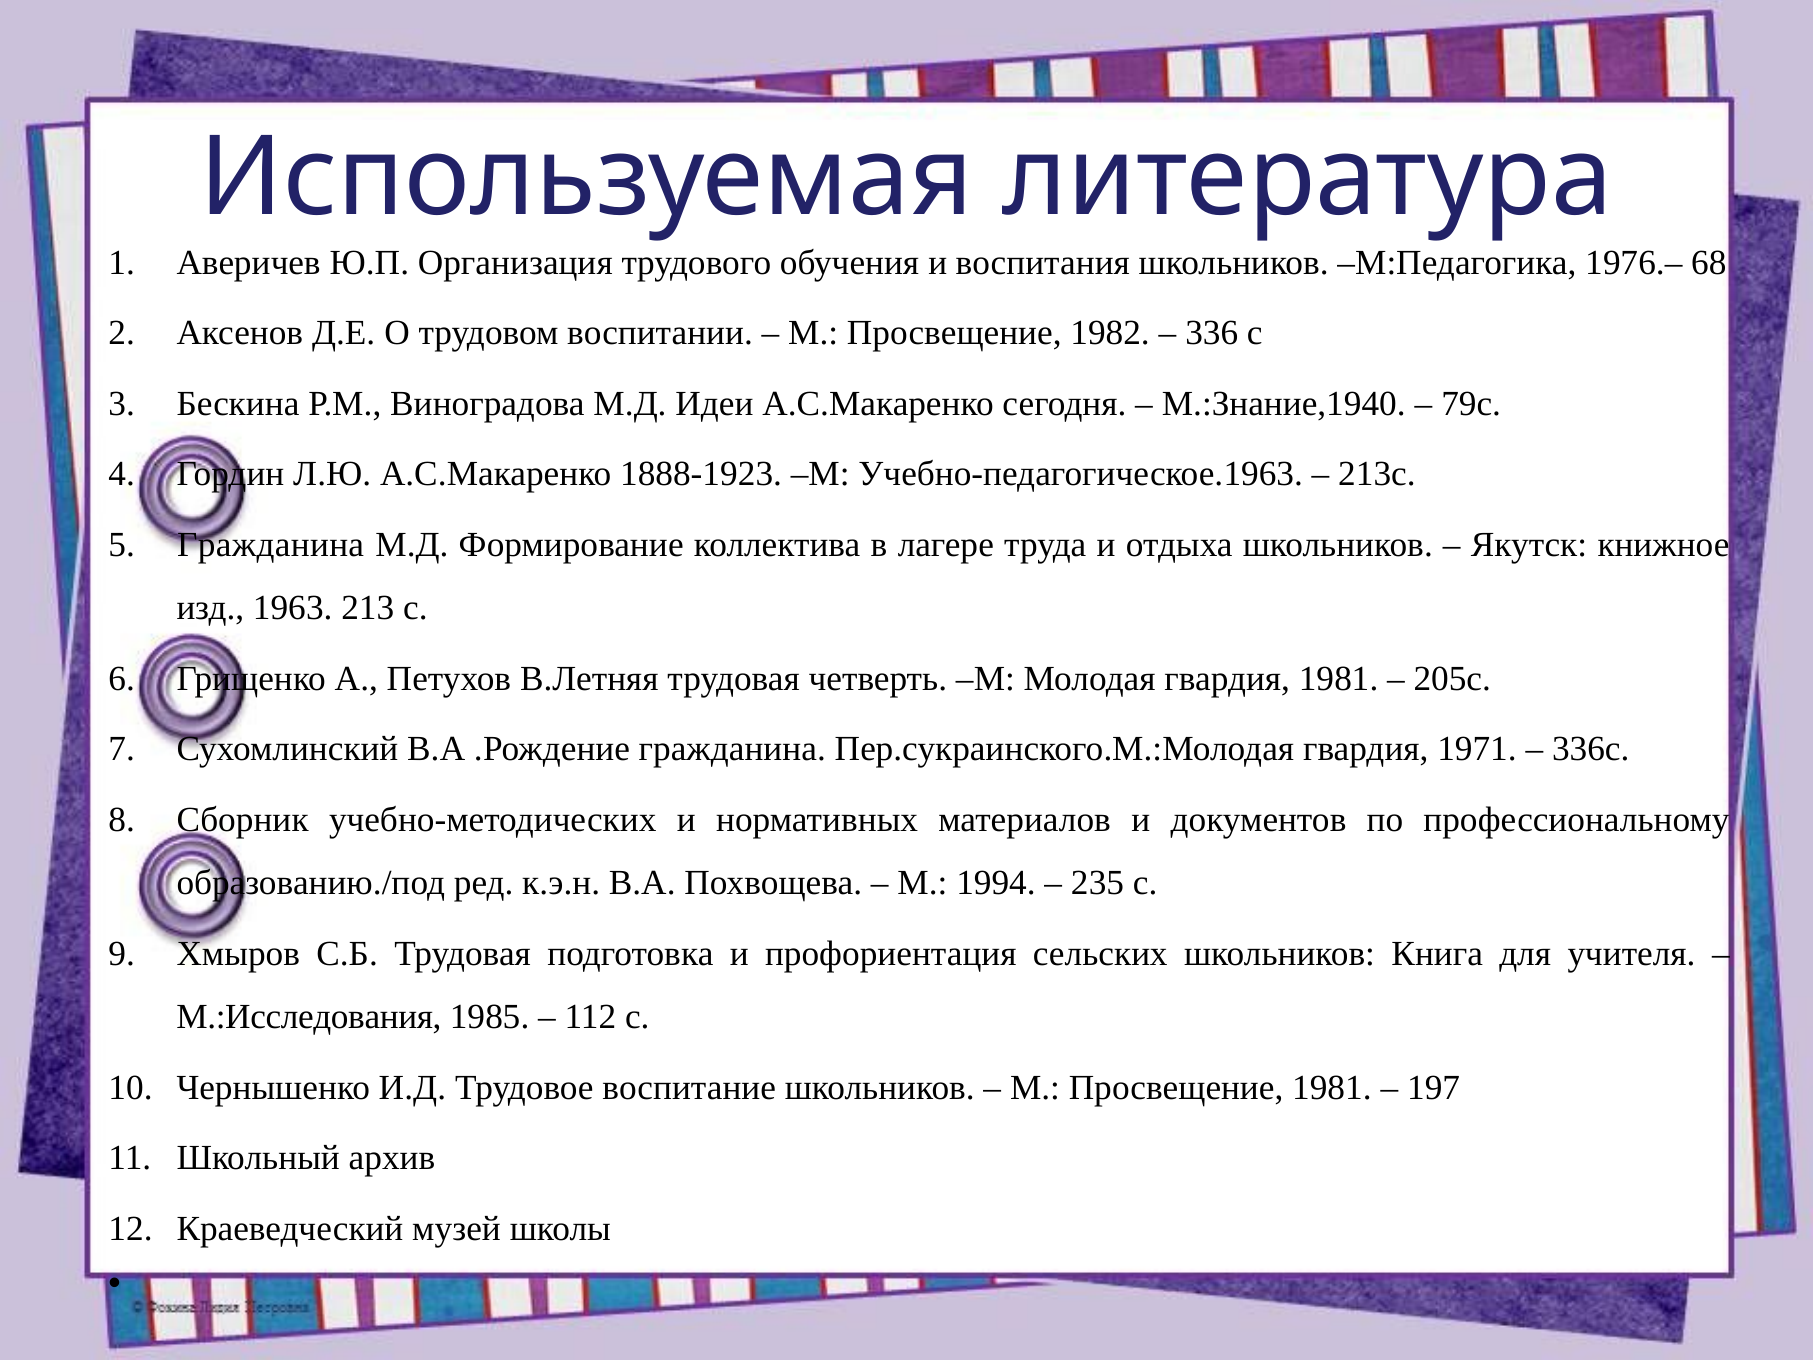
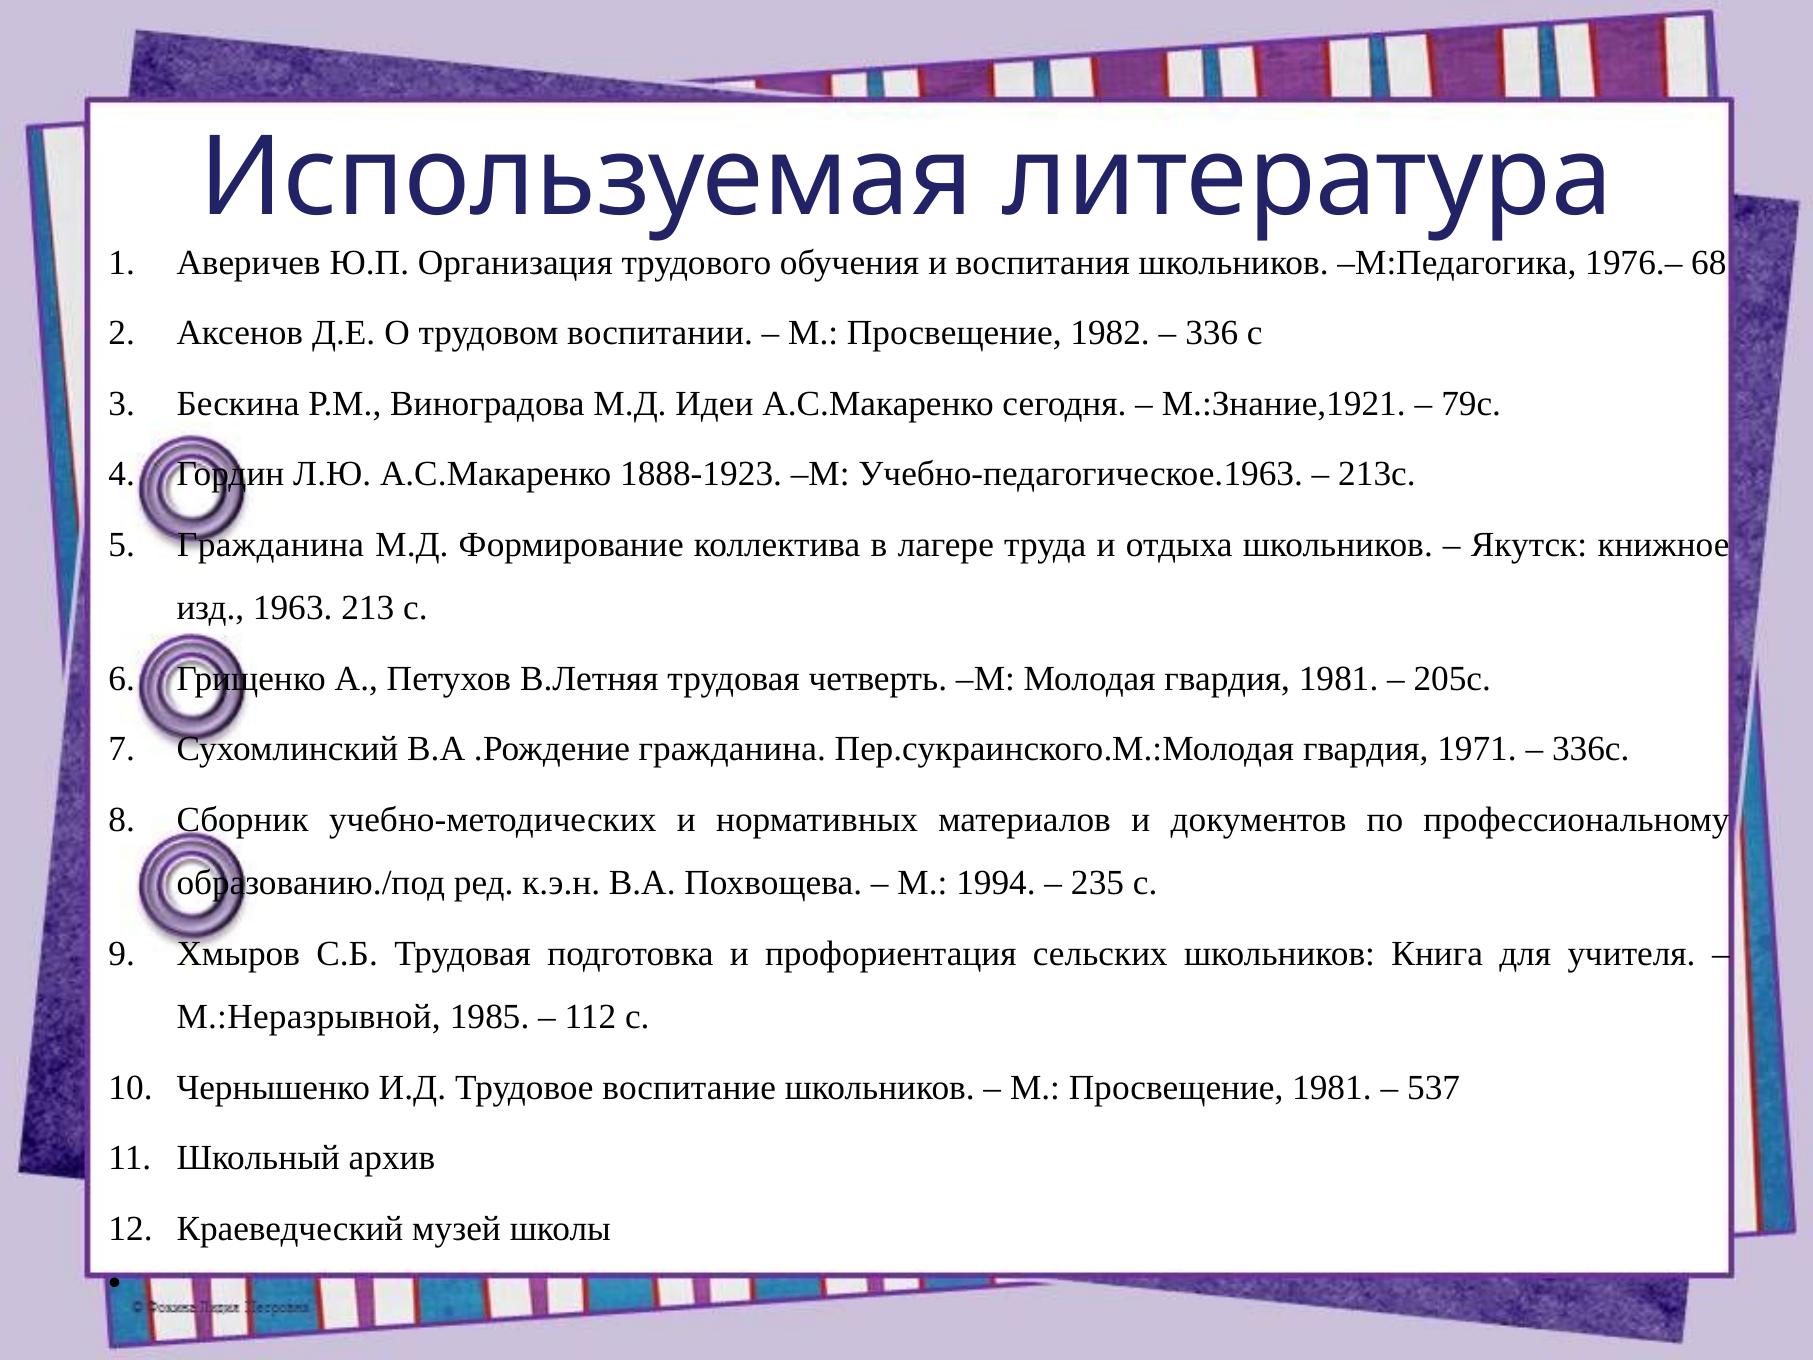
М.:Знание,1940: М.:Знание,1940 -> М.:Знание,1921
М.:Исследования: М.:Исследования -> М.:Неразрывной
197: 197 -> 537
